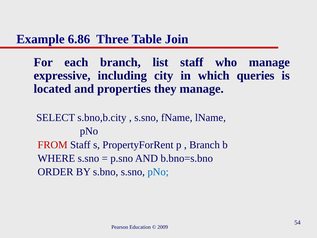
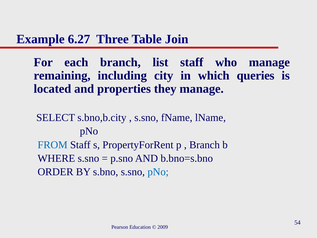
6.86: 6.86 -> 6.27
expressive: expressive -> remaining
FROM colour: red -> blue
